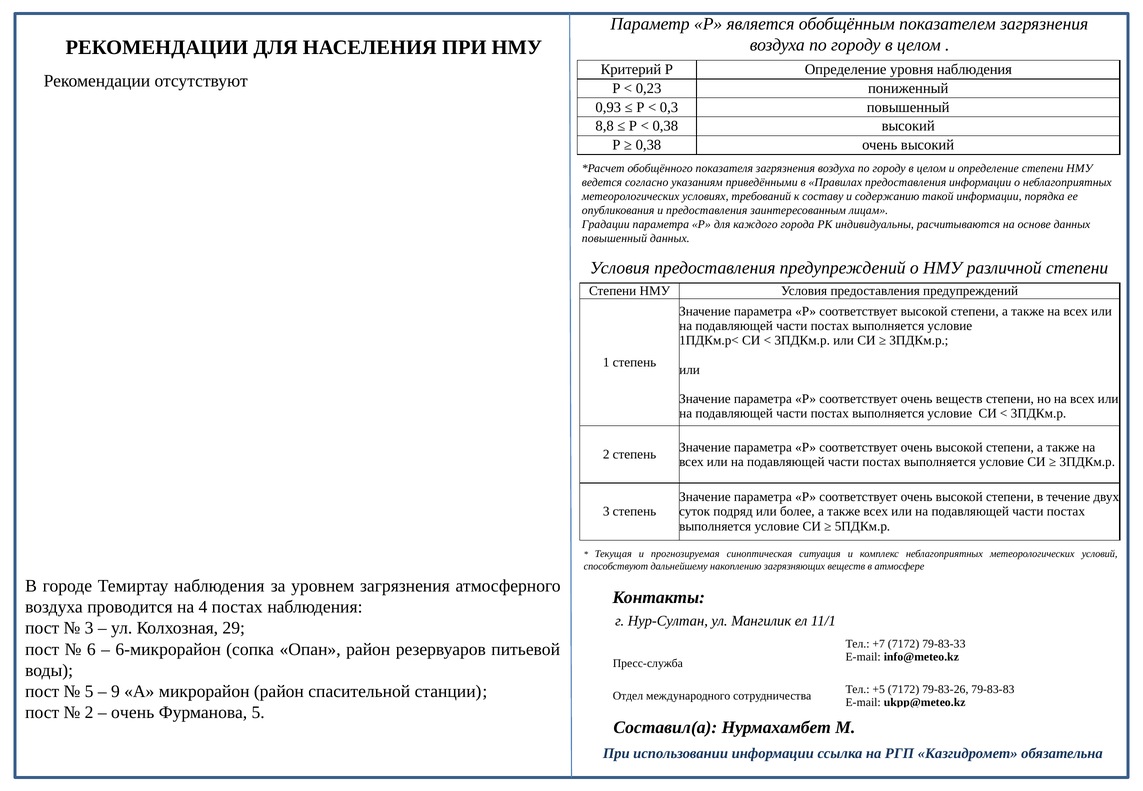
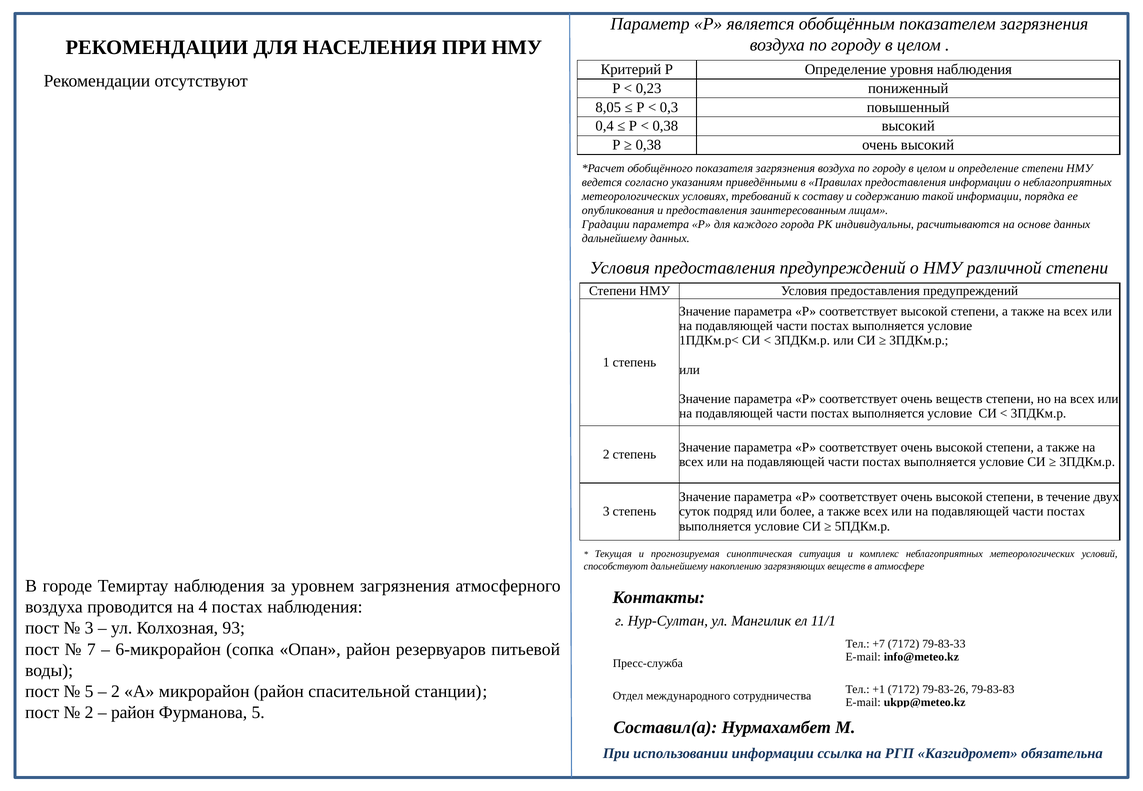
0,93: 0,93 -> 8,05
8,8: 8,8 -> 0,4
повышенный at (614, 238): повышенный -> дальнейшему
29: 29 -> 93
6: 6 -> 7
9 at (115, 692): 9 -> 2
+5: +5 -> +1
очень at (133, 713): очень -> район
